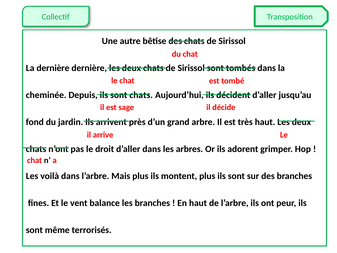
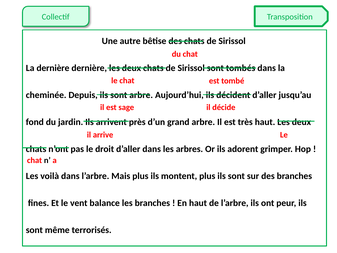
sont chats: chats -> arbre
